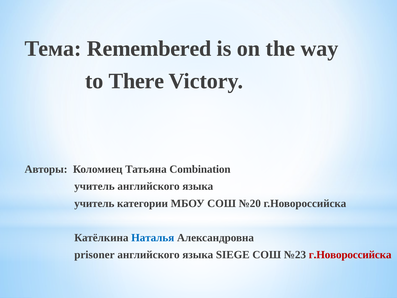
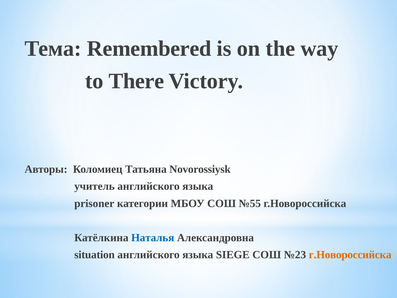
Combination: Combination -> Novorossiysk
учитель at (94, 203): учитель -> prisoner
№20: №20 -> №55
prisoner: prisoner -> situation
г.Новороссийска at (350, 255) colour: red -> orange
